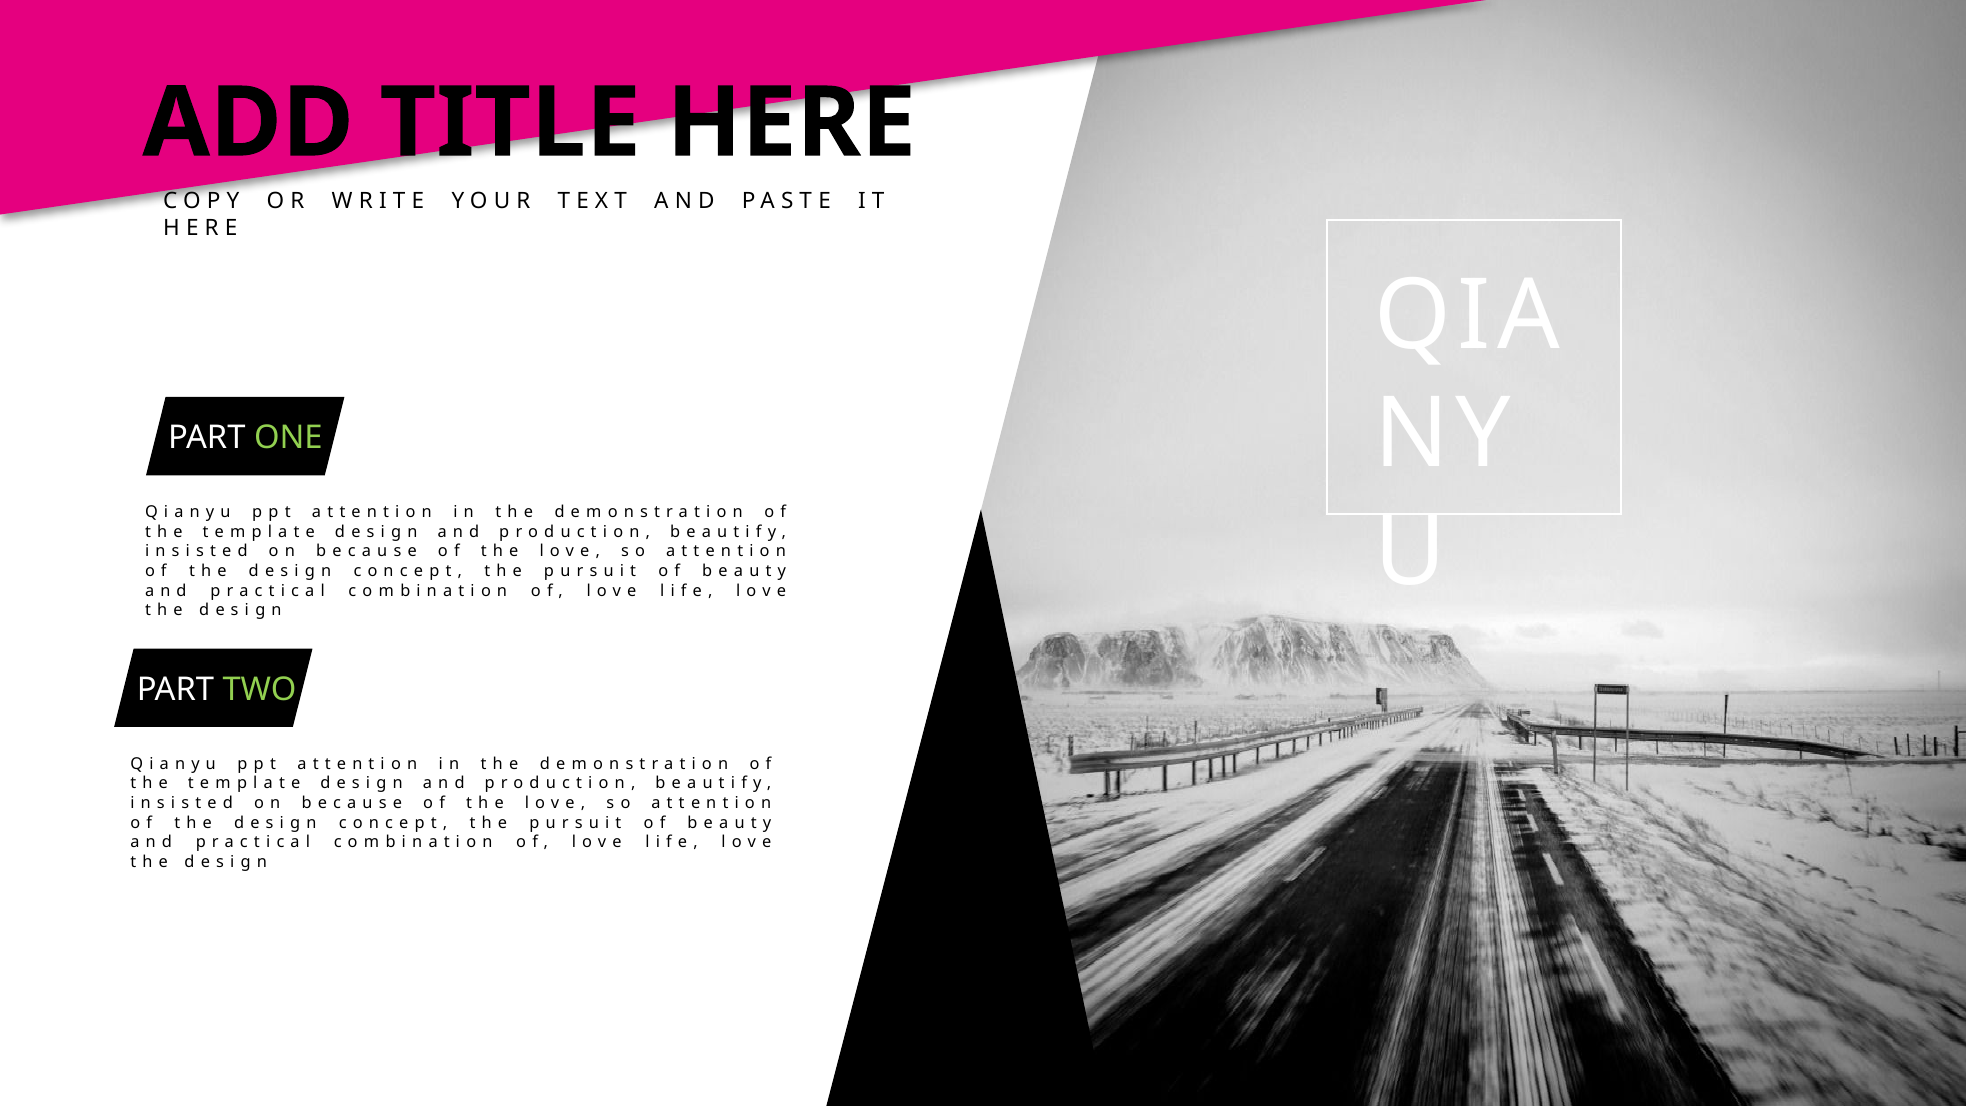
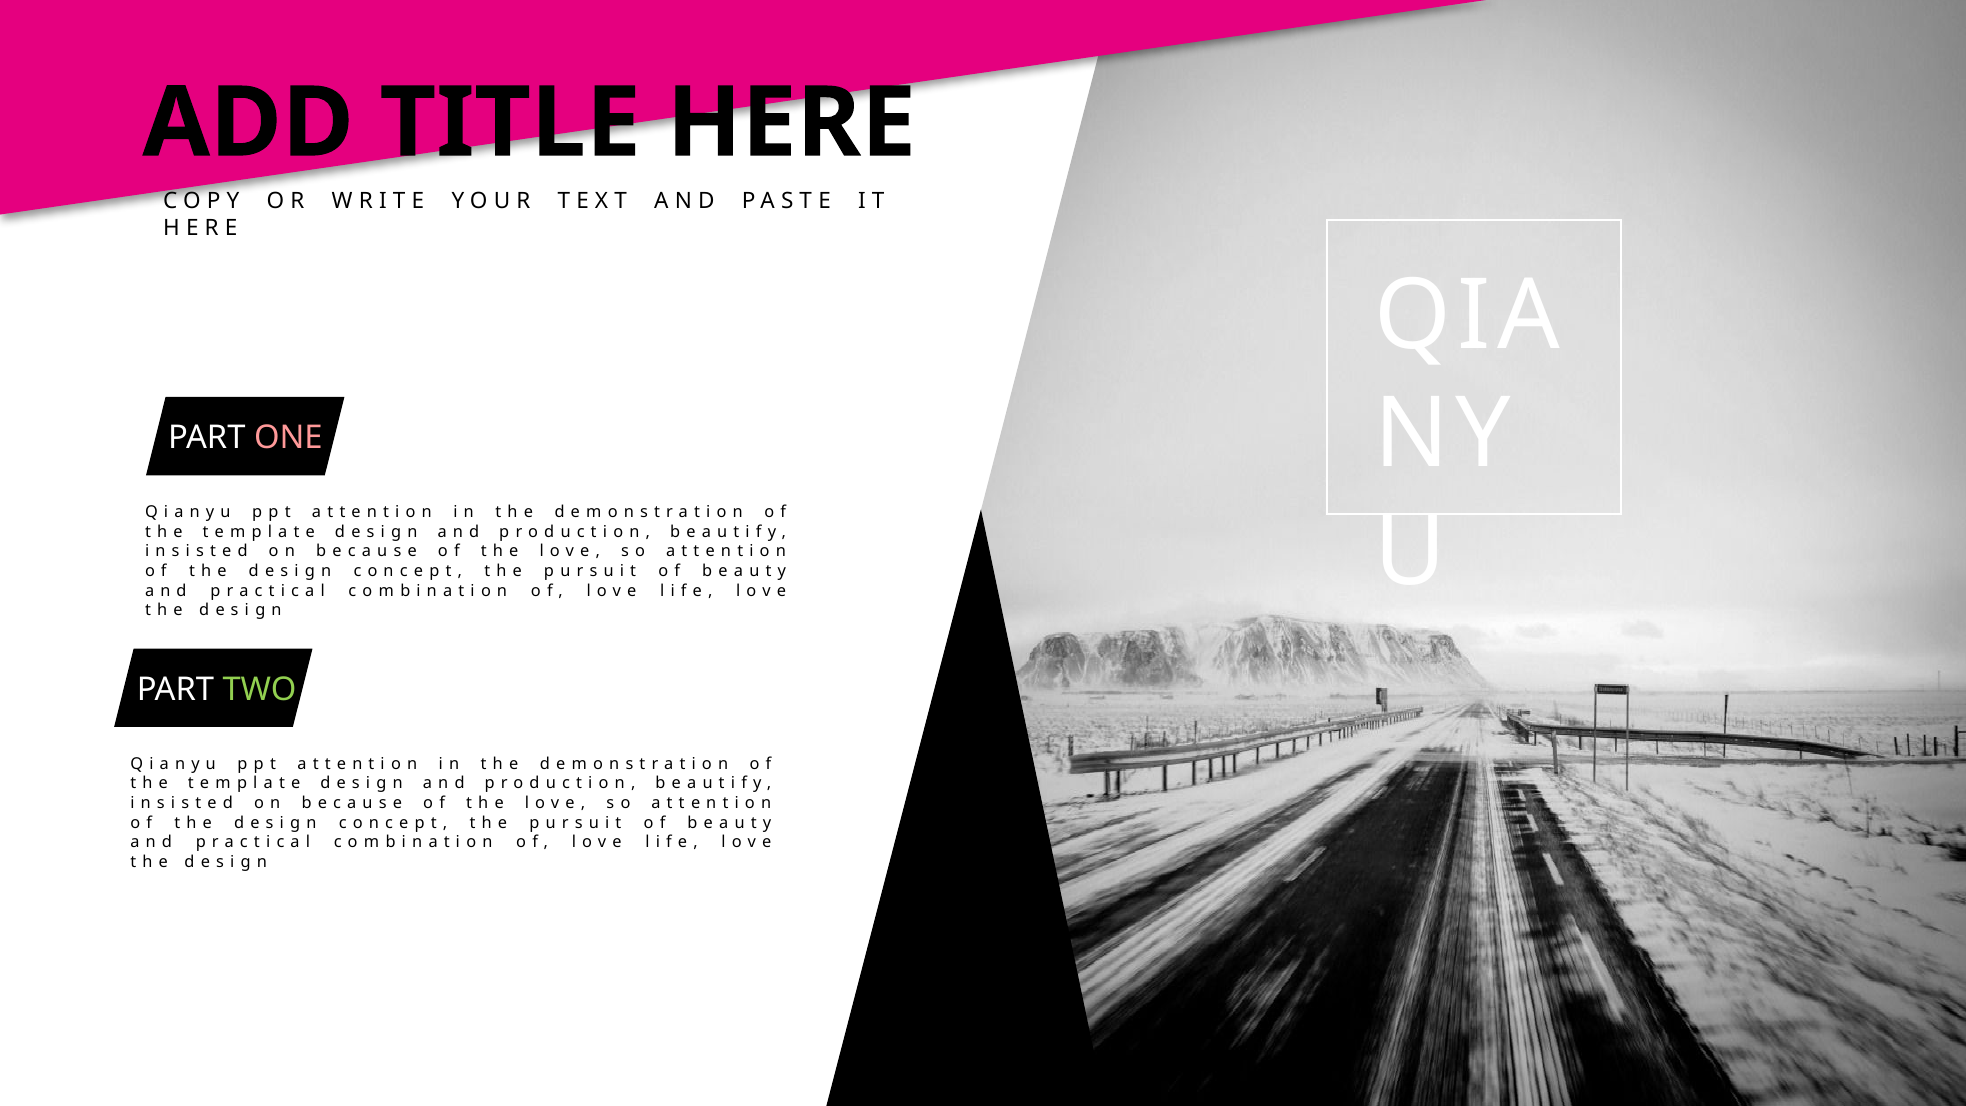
ONE colour: light green -> pink
